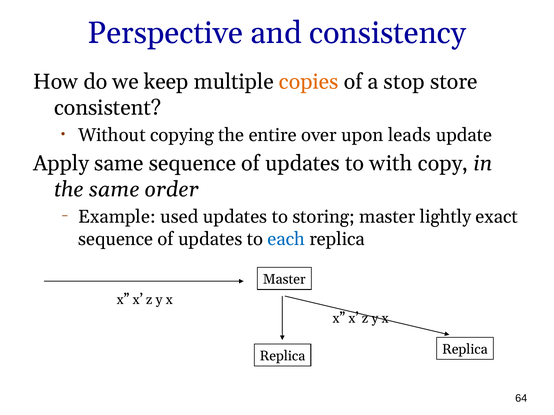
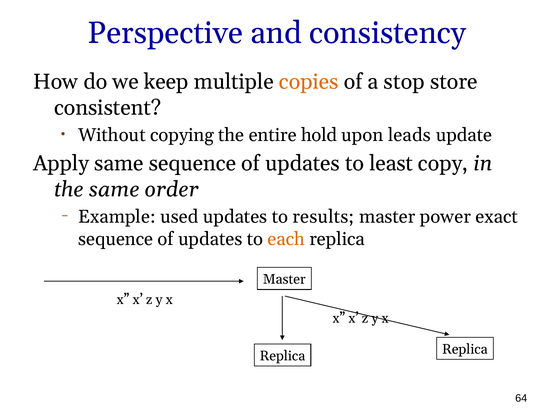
over: over -> hold
with: with -> least
storing: storing -> results
lightly: lightly -> power
each colour: blue -> orange
